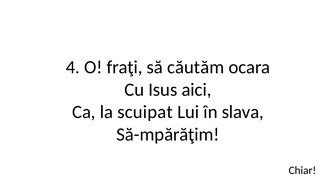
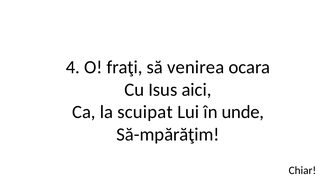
căutăm: căutăm -> venirea
slava: slava -> unde
